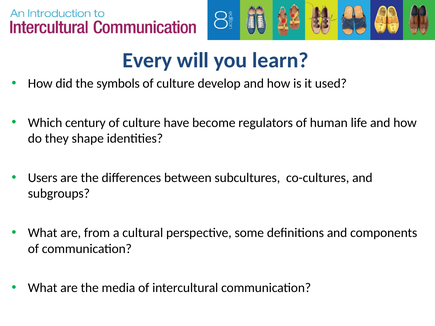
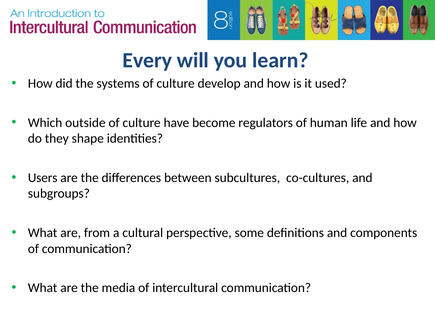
symbols: symbols -> systems
century: century -> outside
